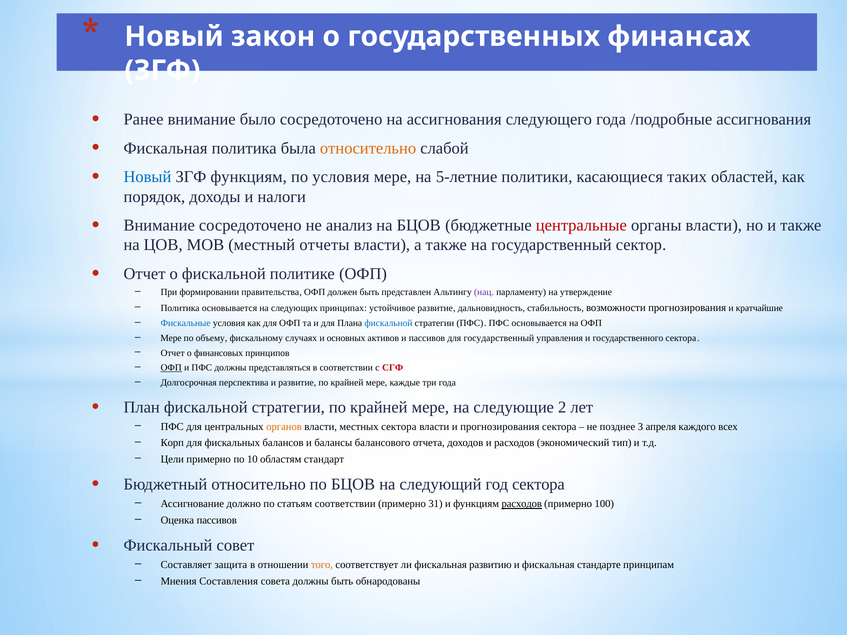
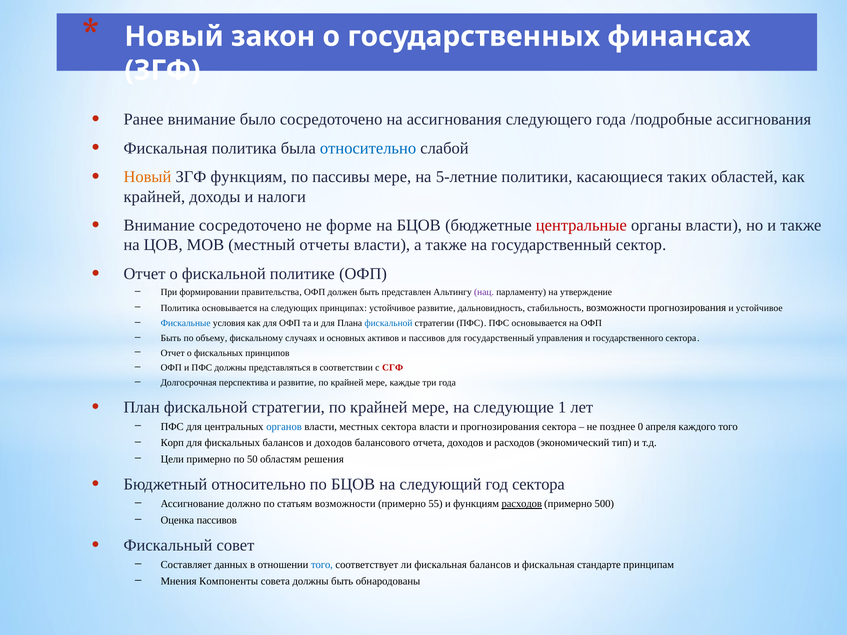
относительно at (368, 148) colour: orange -> blue
Новый at (147, 177) colour: blue -> orange
по условия: условия -> пассивы
порядок at (154, 197): порядок -> крайней
анализ: анализ -> форме
и кратчайшие: кратчайшие -> устойчивое
Мере at (171, 338): Мере -> Быть
о финансовых: финансовых -> фискальных
ОФП at (171, 368) underline: present -> none
2: 2 -> 1
органов colour: orange -> blue
3: 3 -> 0
каждого всех: всех -> того
и балансы: балансы -> доходов
10: 10 -> 50
стандарт: стандарт -> решения
статьям соответствии: соответствии -> возможности
31: 31 -> 55
100: 100 -> 500
защита: защита -> данных
того at (322, 565) colour: orange -> blue
фискальная развитию: развитию -> балансов
Составления: Составления -> Компоненты
